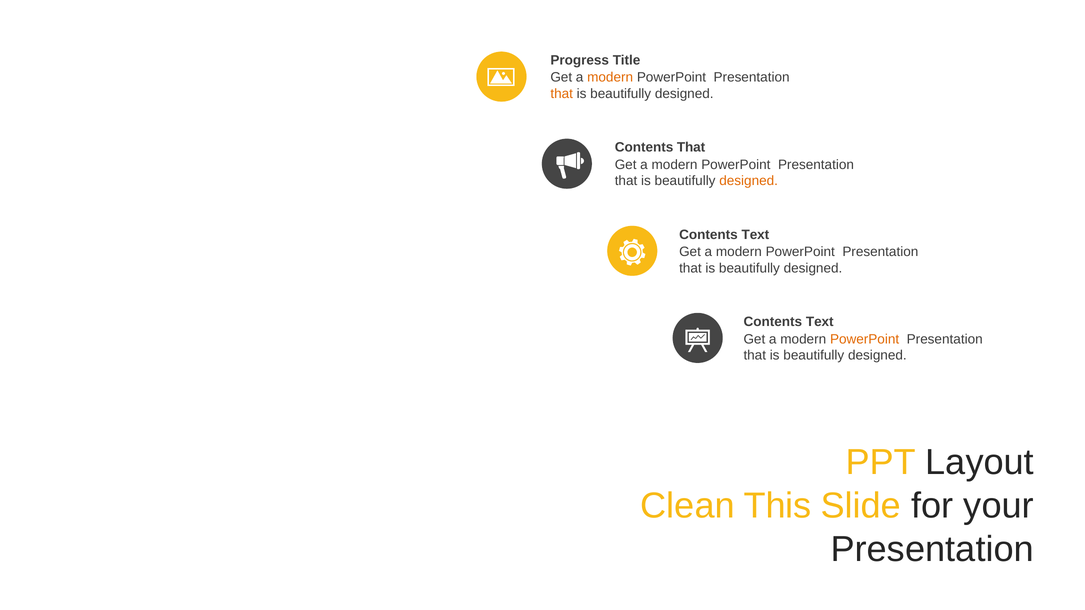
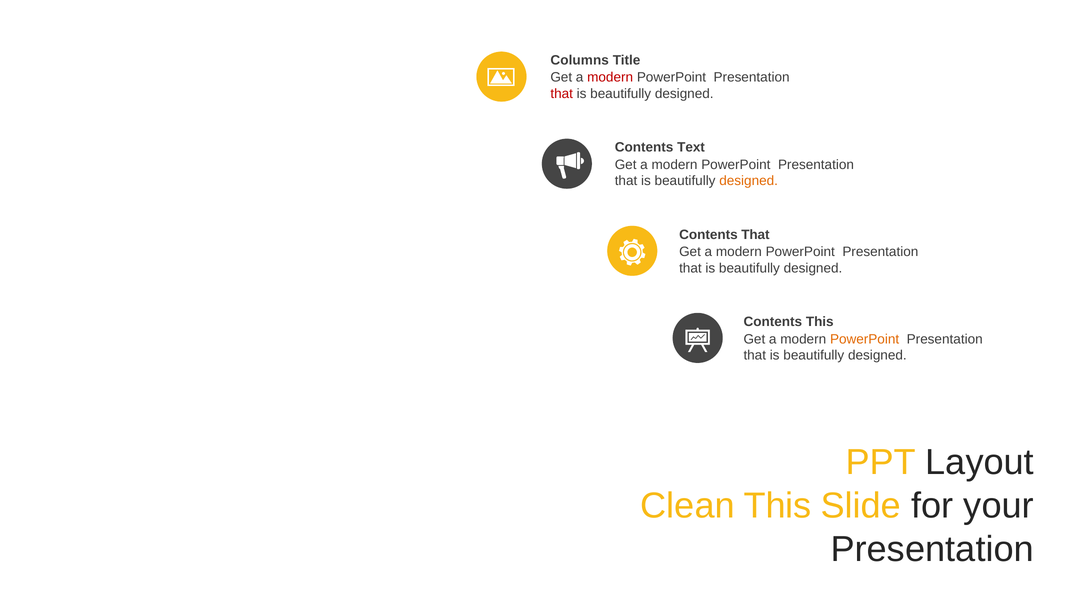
Progress: Progress -> Columns
modern at (610, 77) colour: orange -> red
that at (562, 94) colour: orange -> red
Contents That: That -> Text
Text at (755, 235): Text -> That
Text at (820, 322): Text -> This
